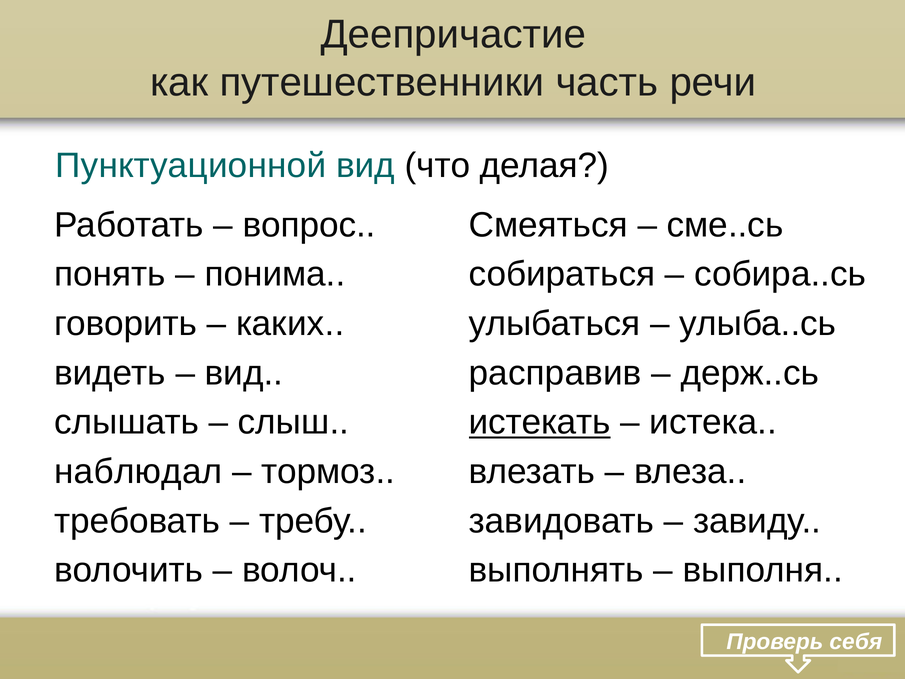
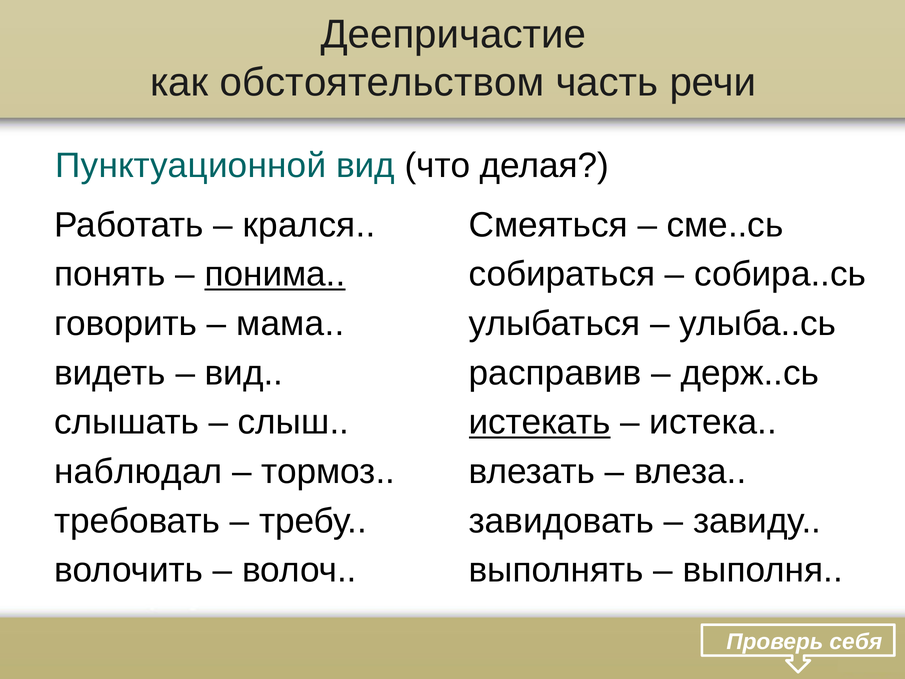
путешественники: путешественники -> обстоятельством
вопрос: вопрос -> крался
понима underline: none -> present
каких: каких -> мама
